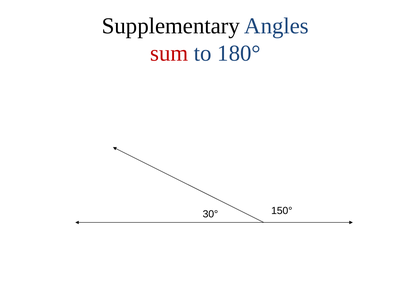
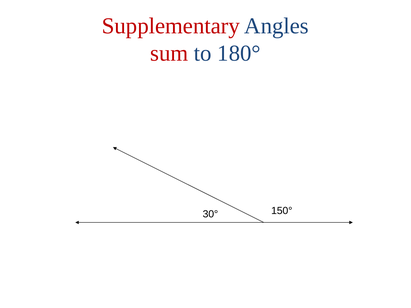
Supplementary colour: black -> red
